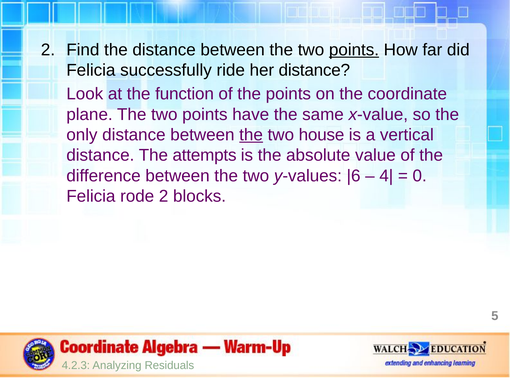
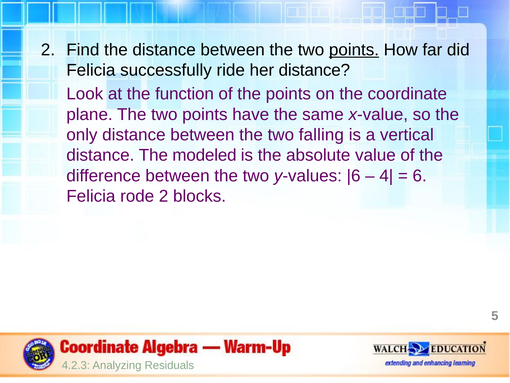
the at (251, 135) underline: present -> none
house: house -> falling
attempts: attempts -> modeled
0: 0 -> 6
